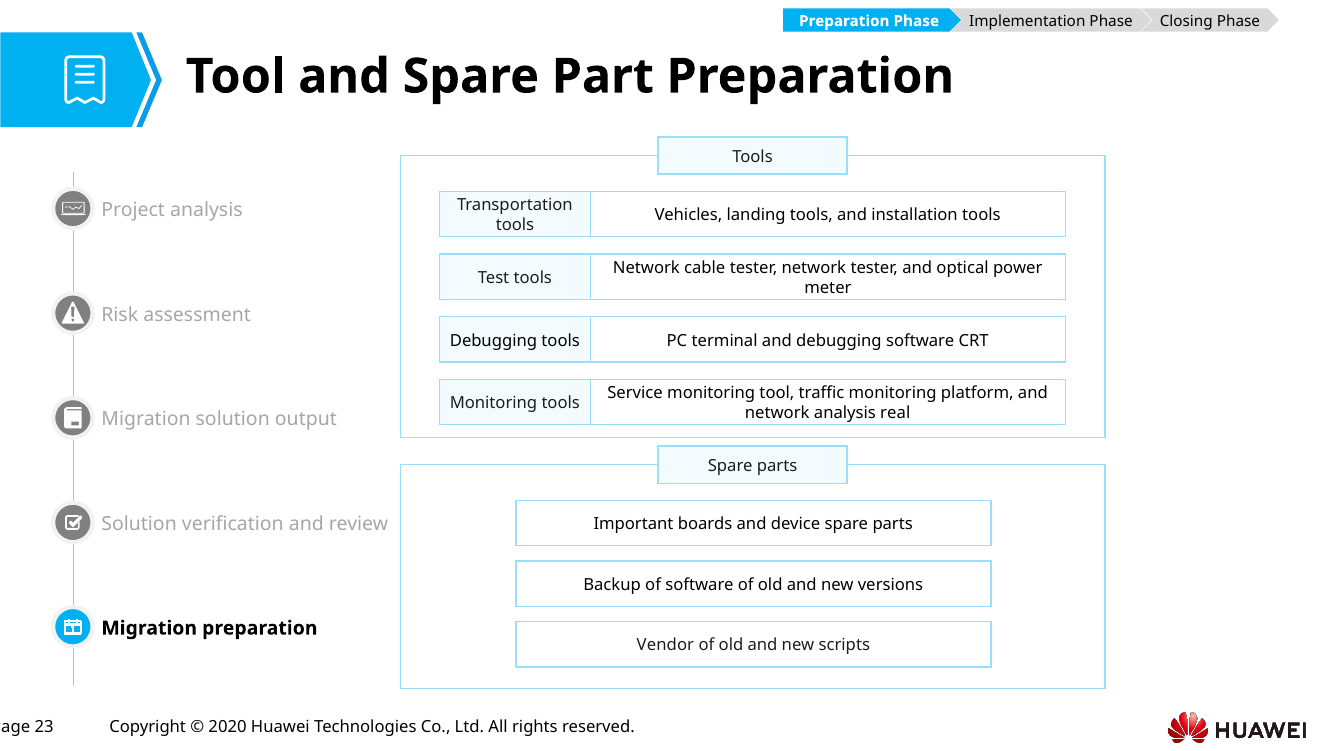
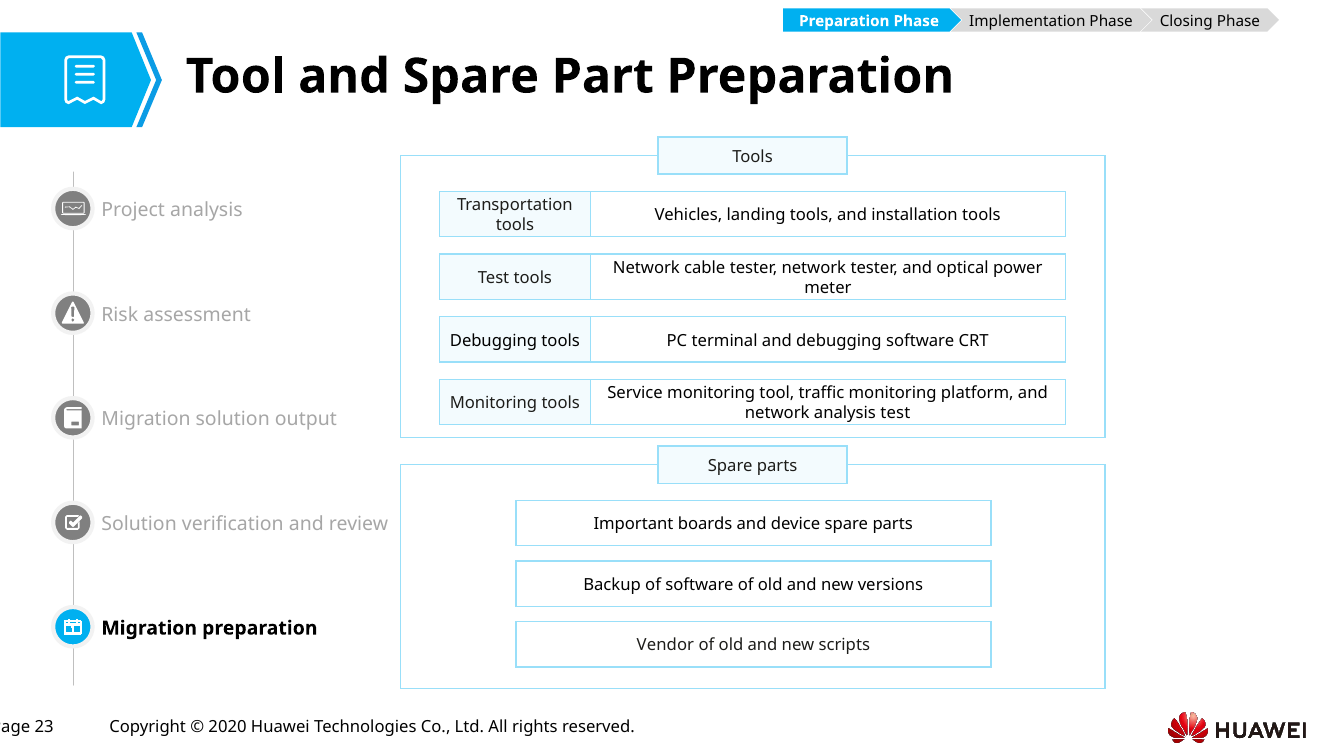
analysis real: real -> test
